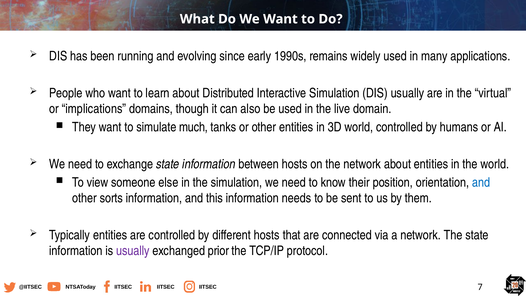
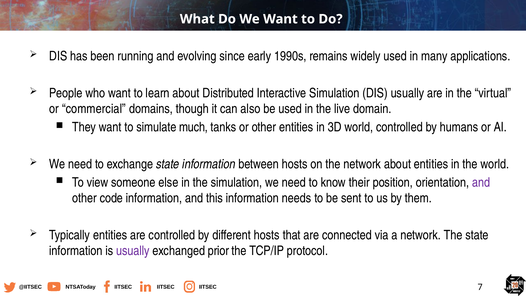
implications: implications -> commercial
and at (481, 182) colour: blue -> purple
sorts: sorts -> code
